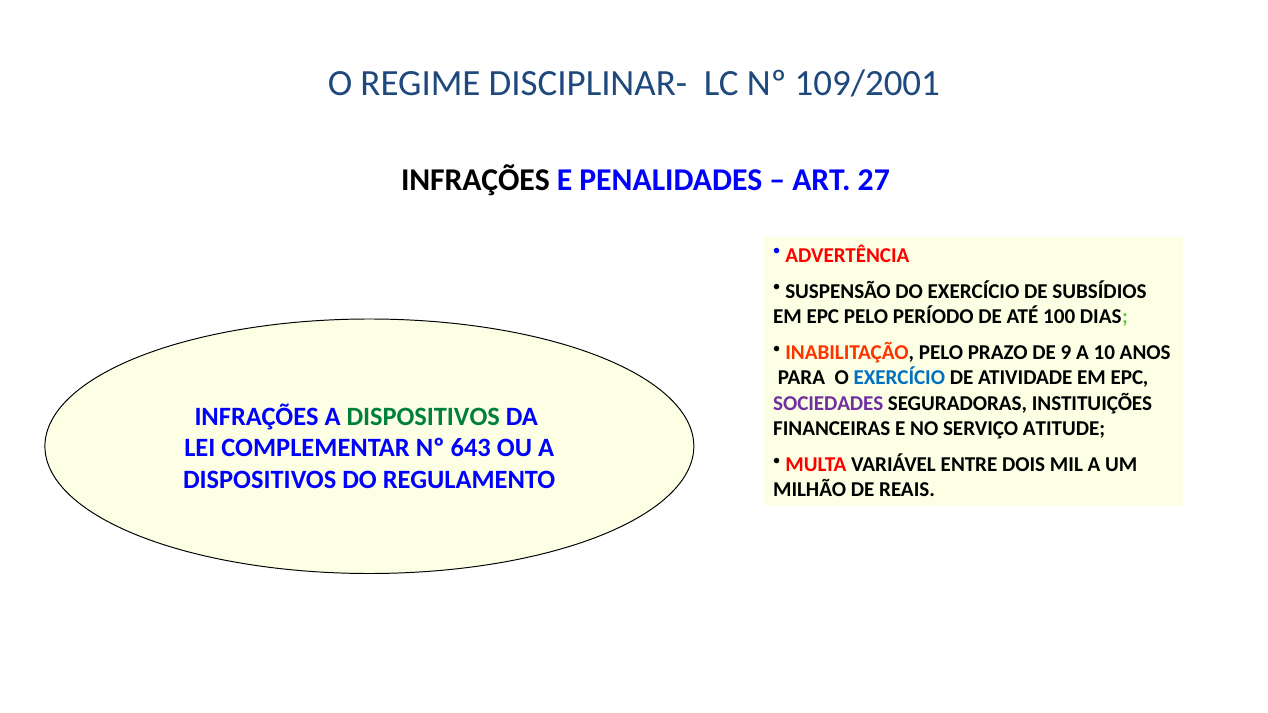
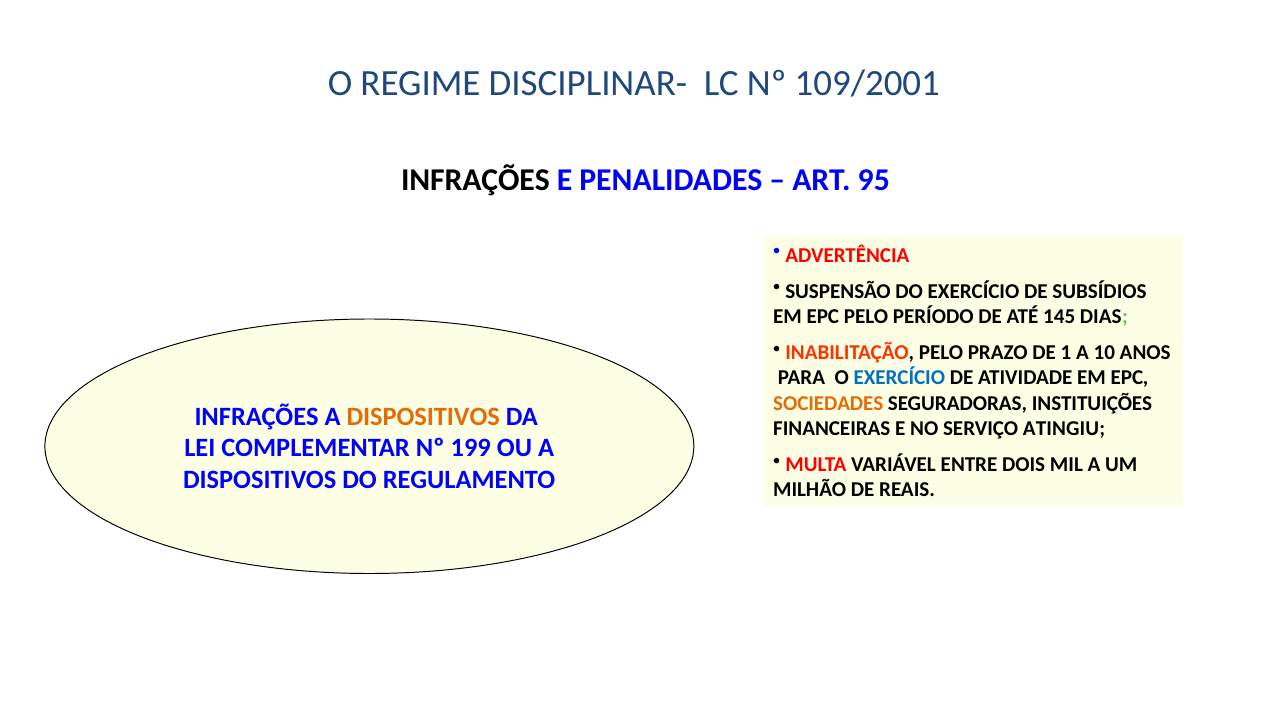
27: 27 -> 95
100: 100 -> 145
9: 9 -> 1
SOCIEDADES colour: purple -> orange
DISPOSITIVOS at (423, 417) colour: green -> orange
ATITUDE: ATITUDE -> ATINGIU
643: 643 -> 199
